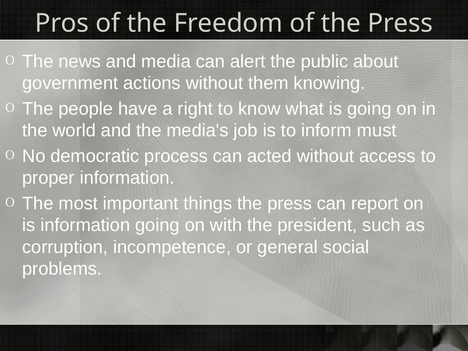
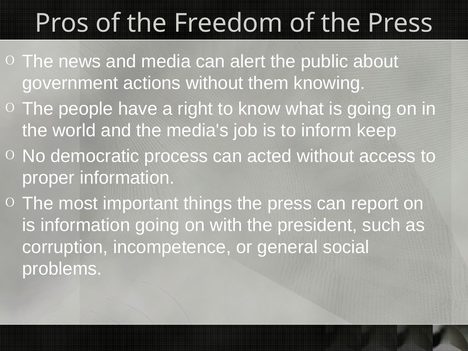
must: must -> keep
